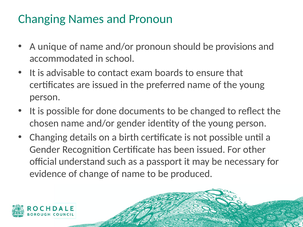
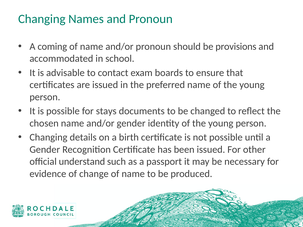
unique: unique -> coming
done: done -> stays
